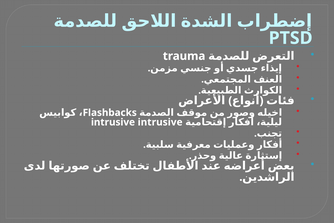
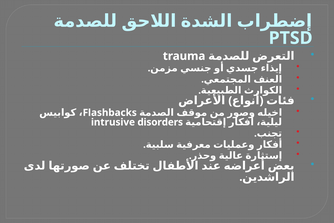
intrusive intrusive: intrusive -> disorders
